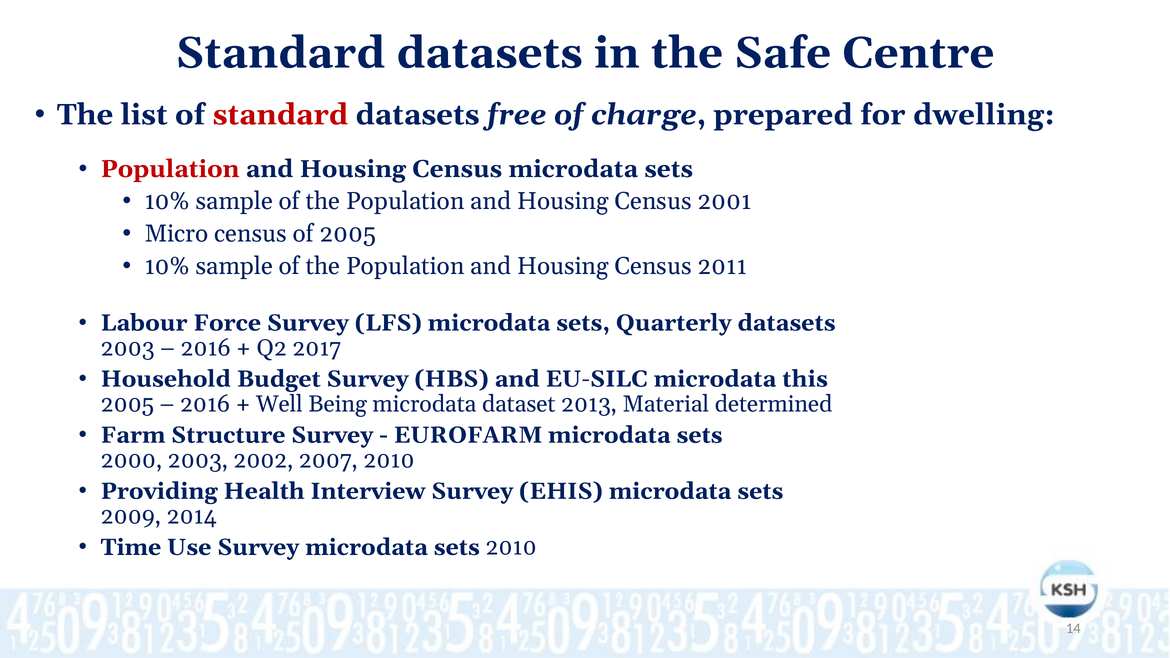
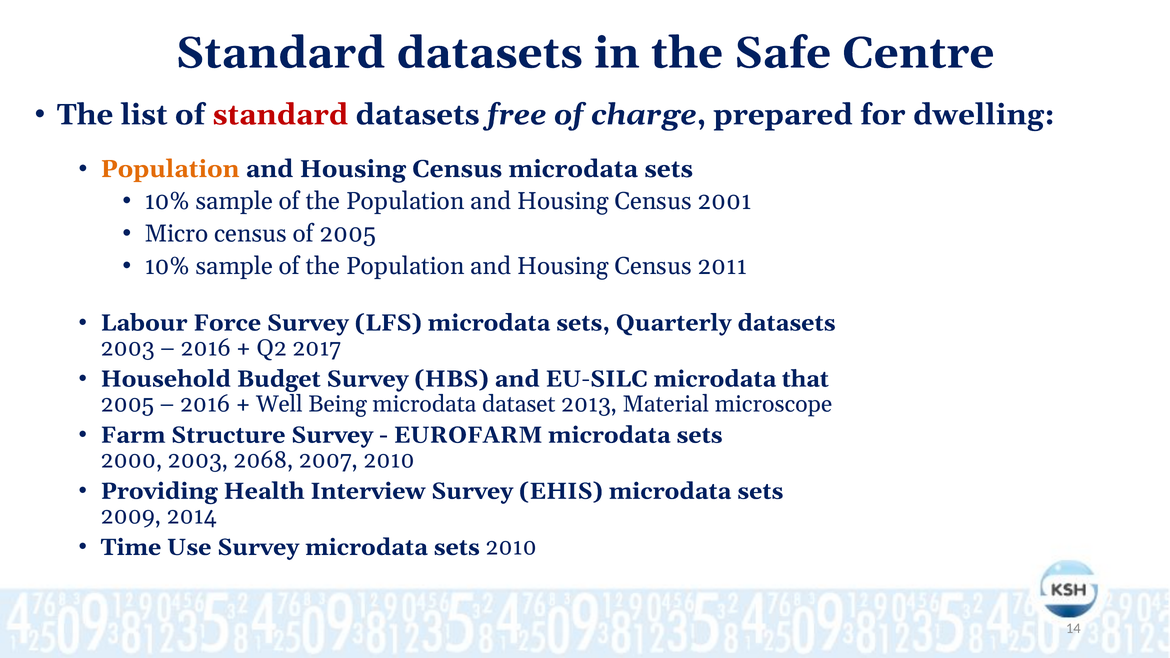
Population at (170, 169) colour: red -> orange
this: this -> that
determined: determined -> microscope
2002: 2002 -> 2068
